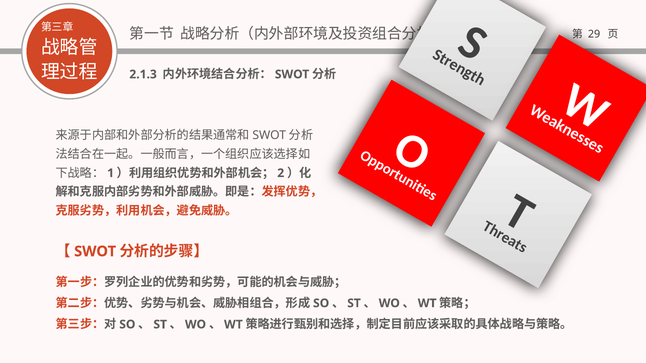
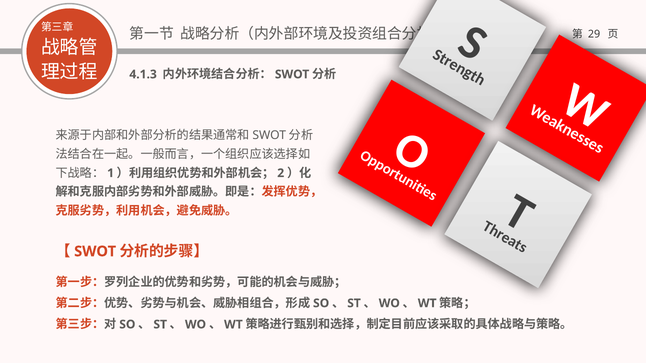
2.1.3: 2.1.3 -> 4.1.3
